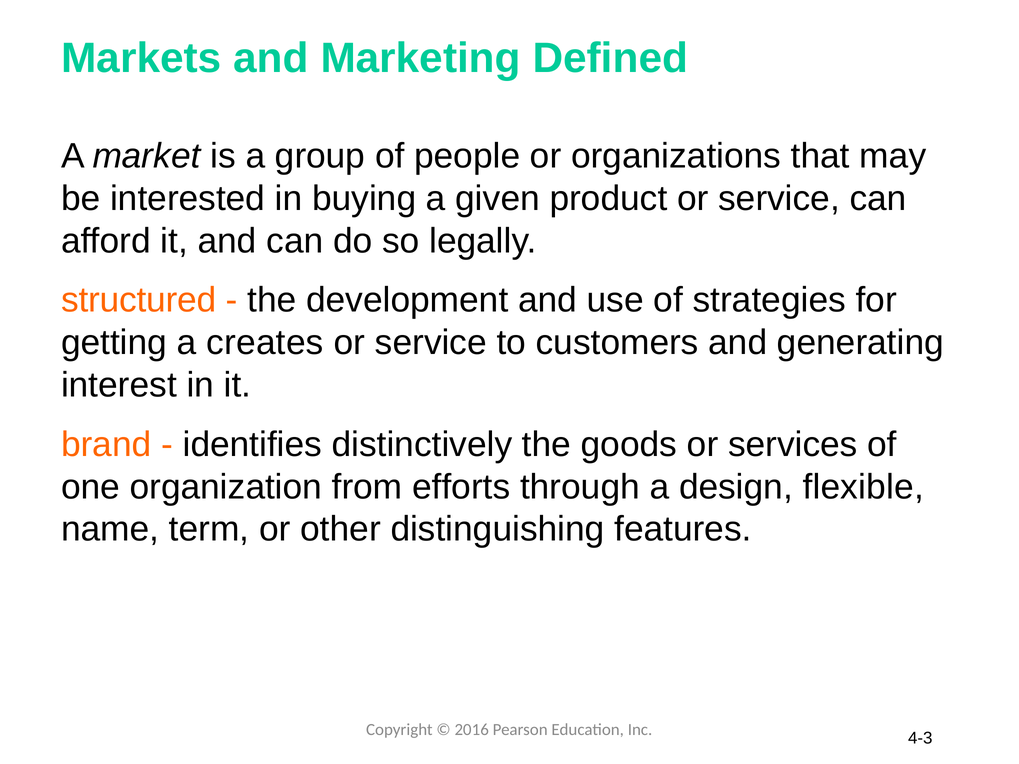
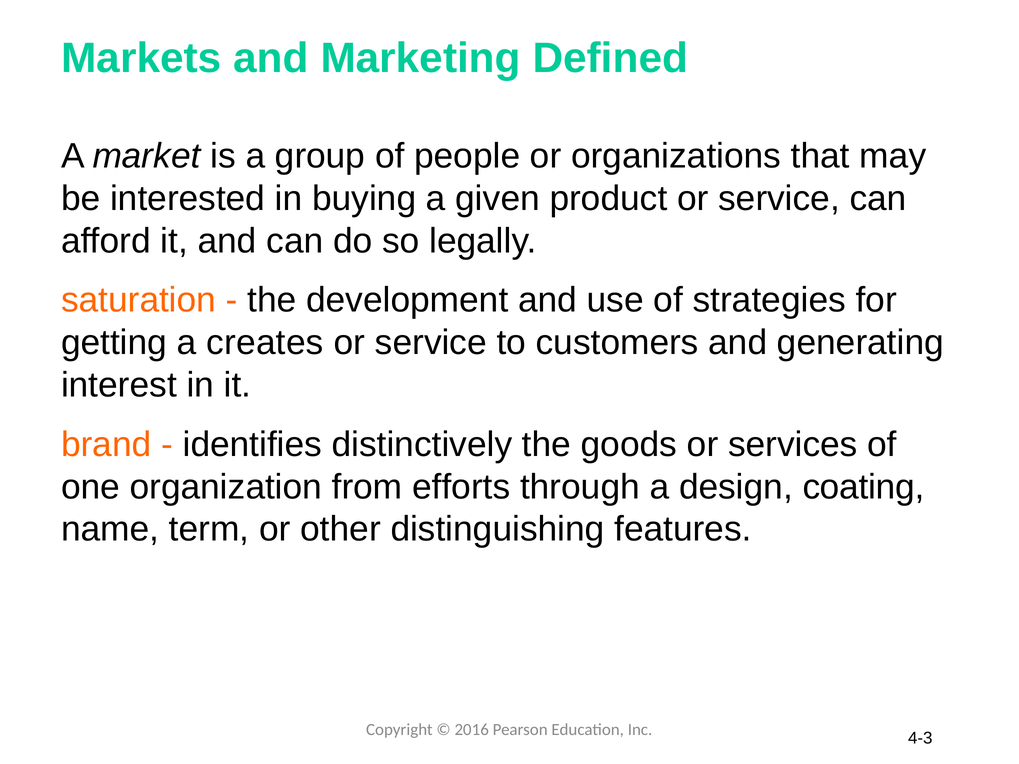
structured: structured -> saturation
flexible: flexible -> coating
